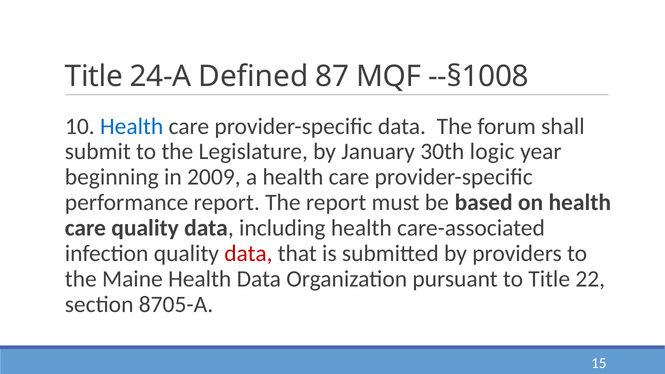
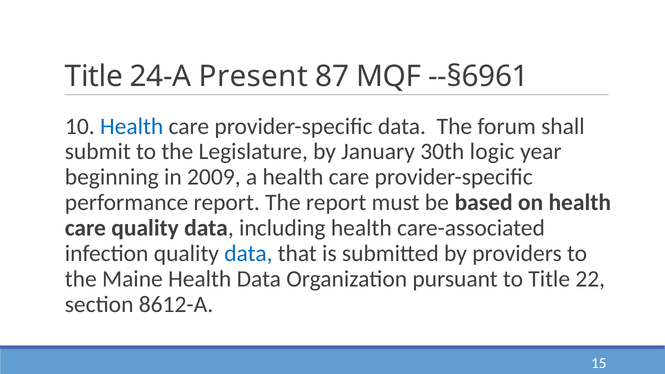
Defined: Defined -> Present
--§1008: --§1008 -> --§6961
data at (248, 253) colour: red -> blue
8705-A: 8705-A -> 8612-A
